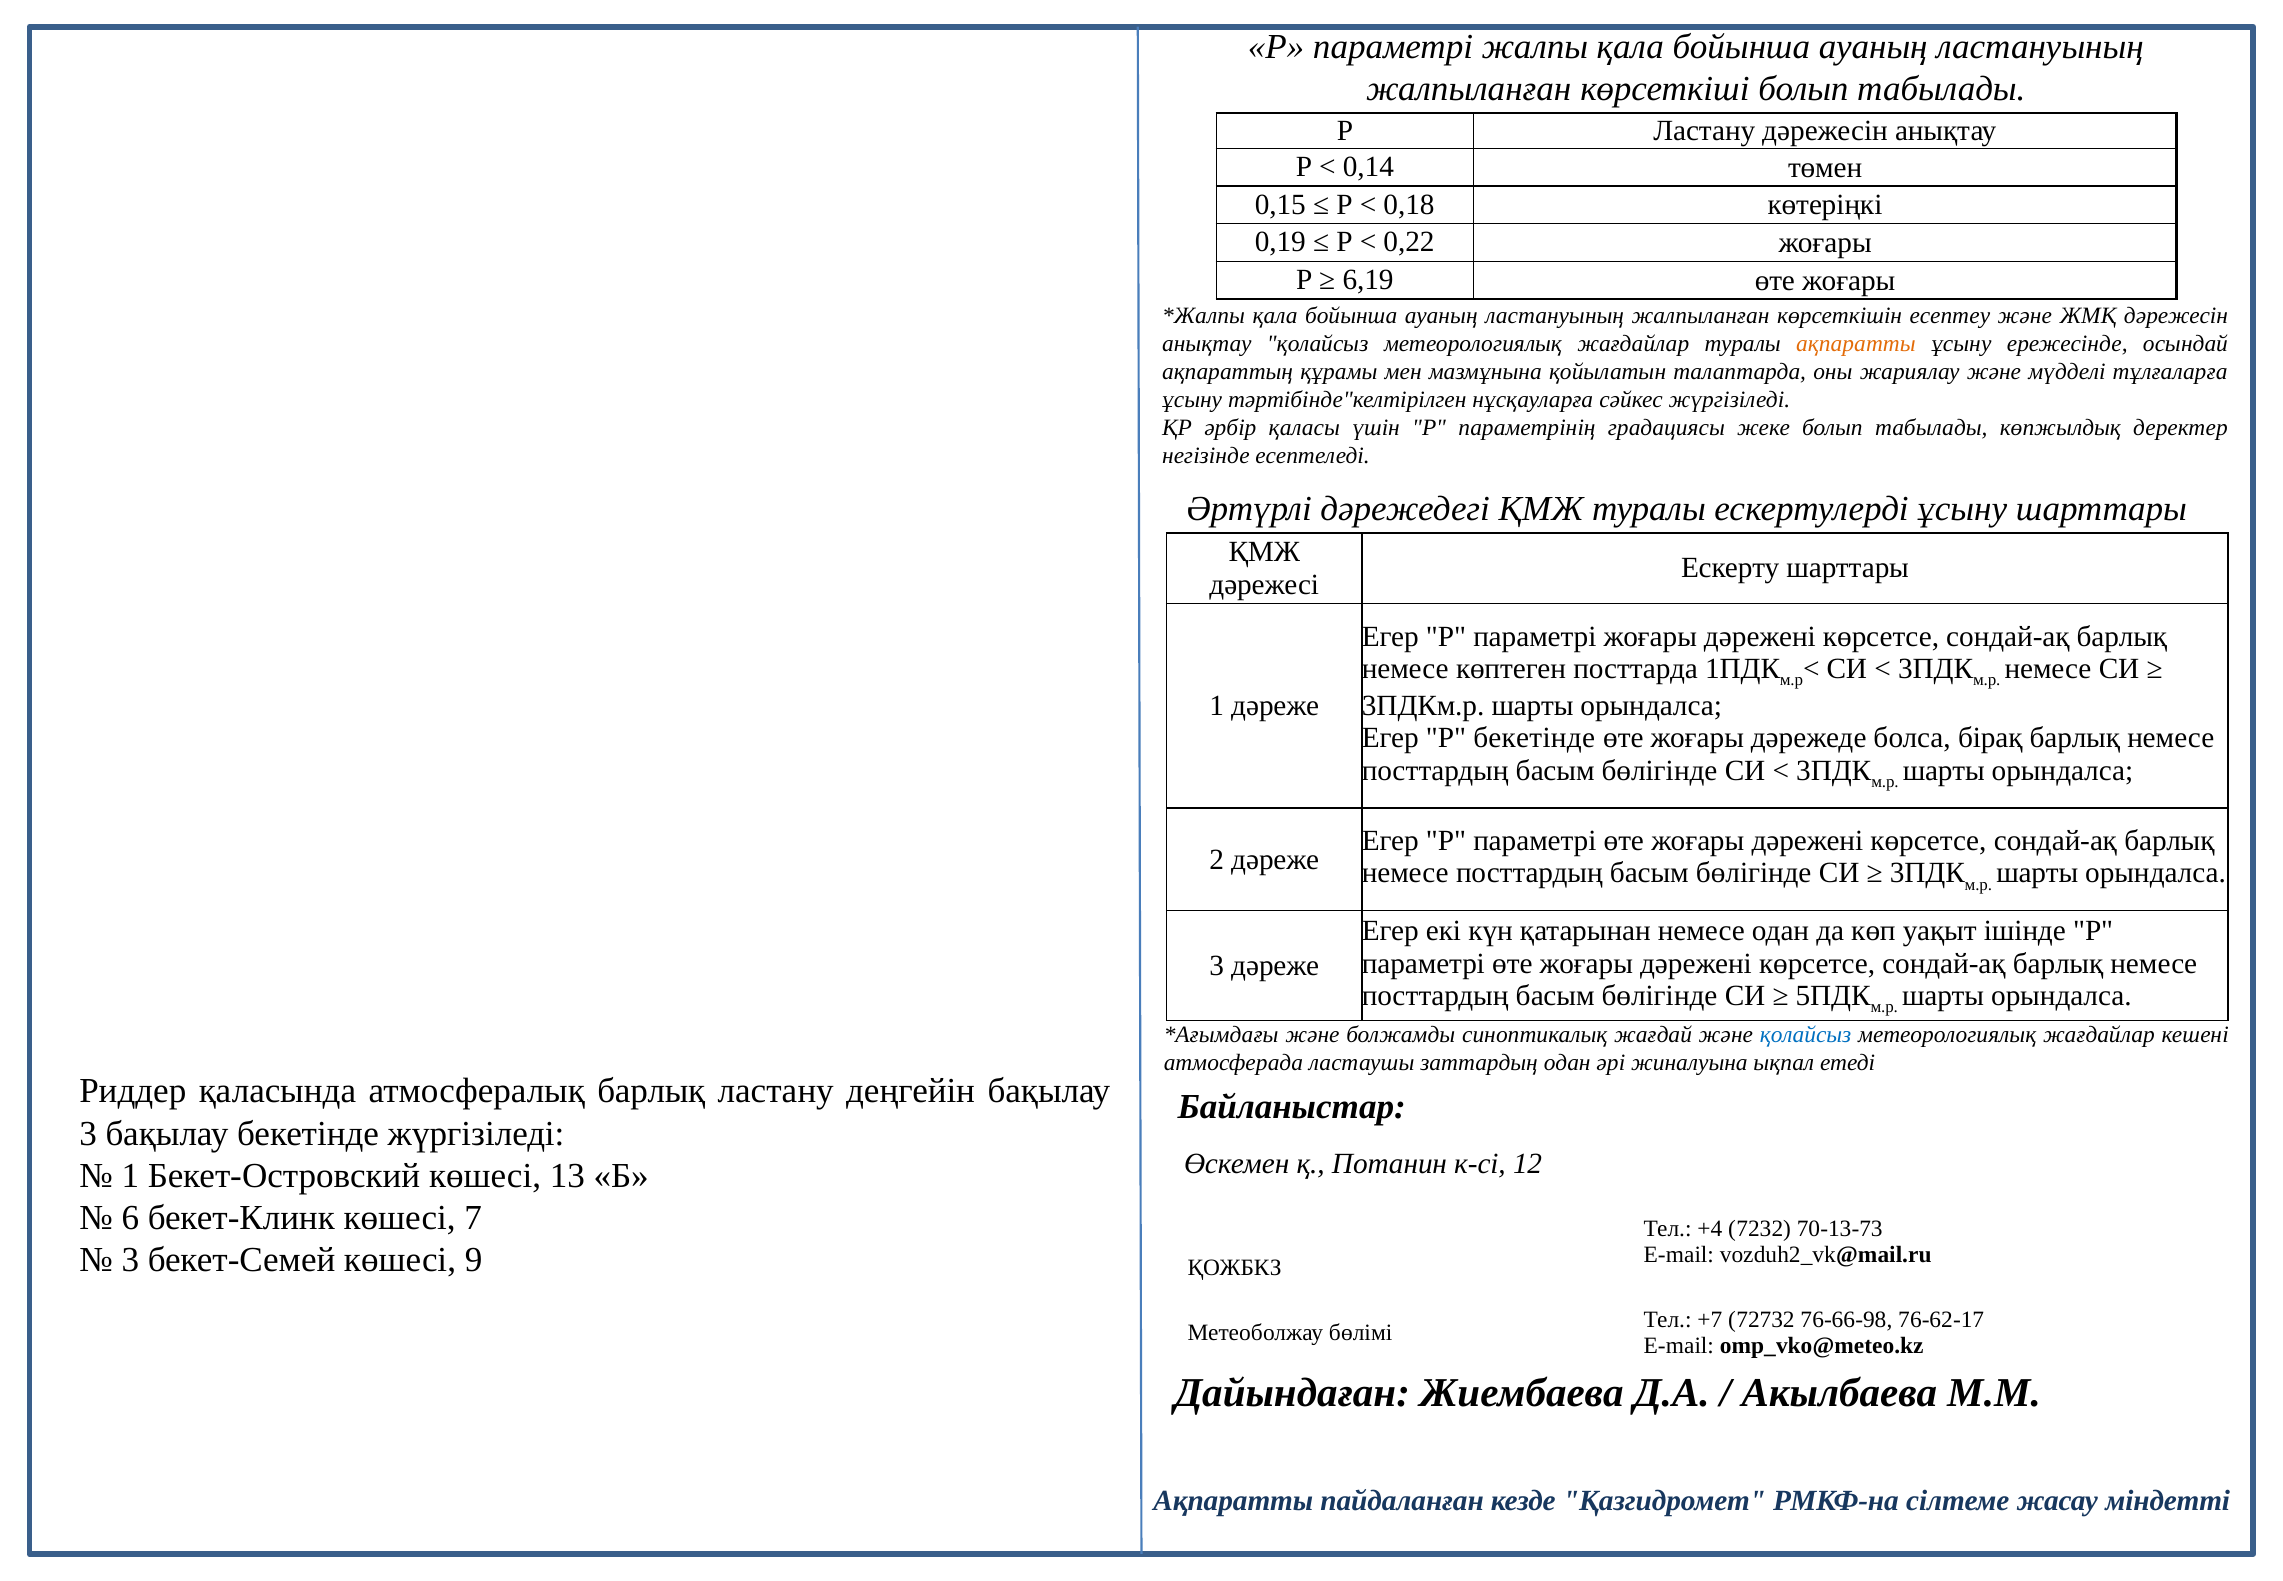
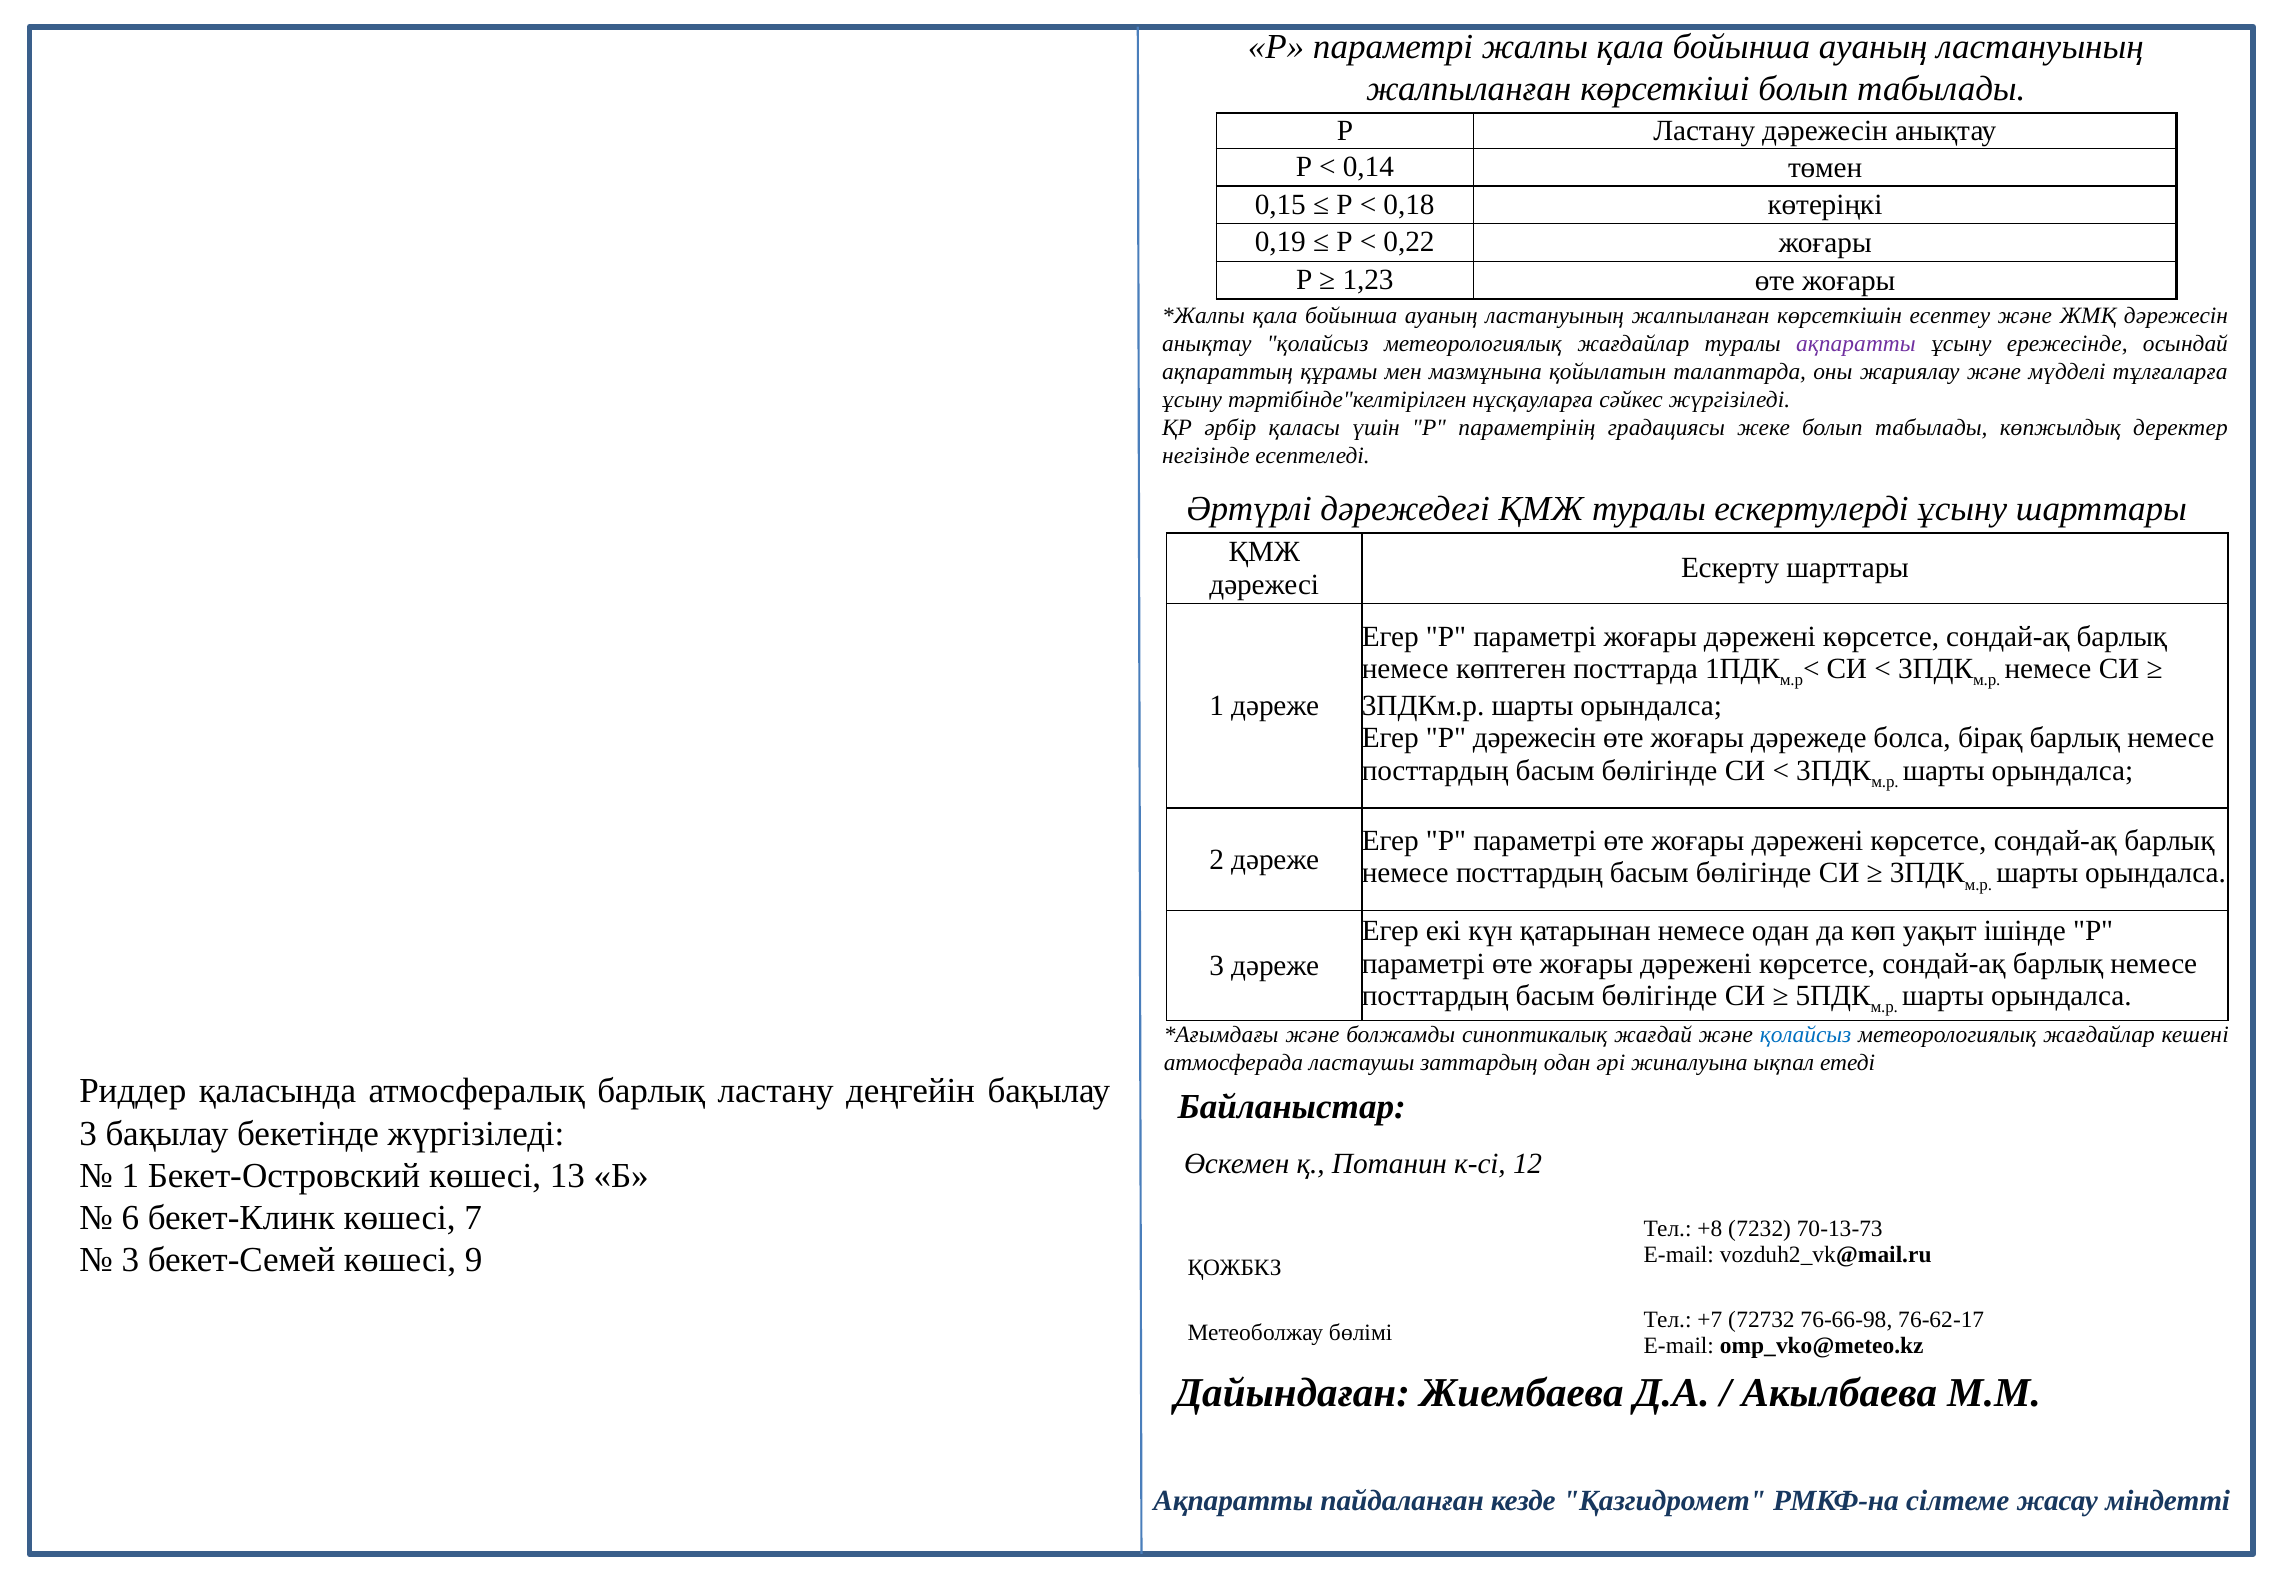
6,19: 6,19 -> 1,23
ақпаратты at (1856, 343) colour: orange -> purple
P бекетінде: бекетінде -> дәрежесін
+4: +4 -> +8
